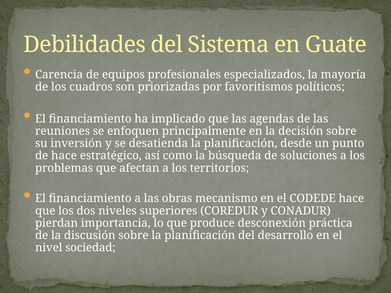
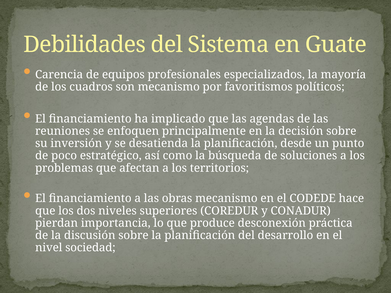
son priorizadas: priorizadas -> mecanismo
de hace: hace -> poco
